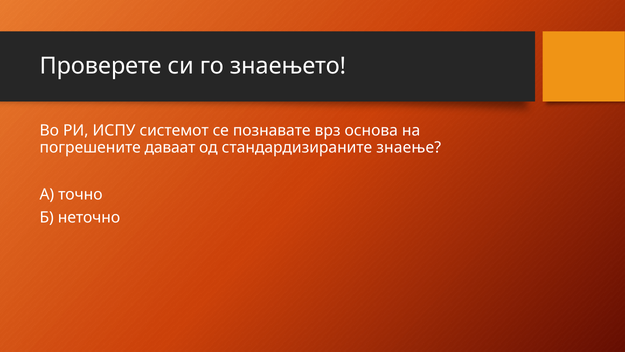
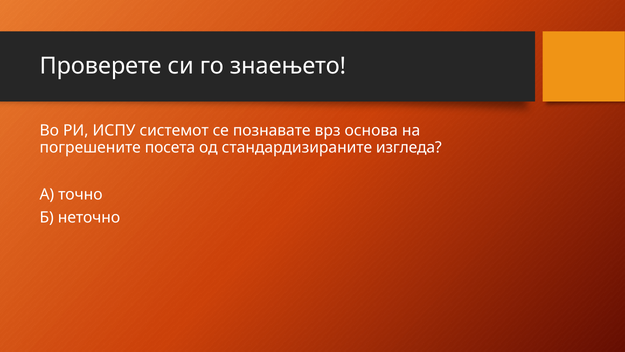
даваат: даваат -> посета
знаење: знаење -> изгледа
